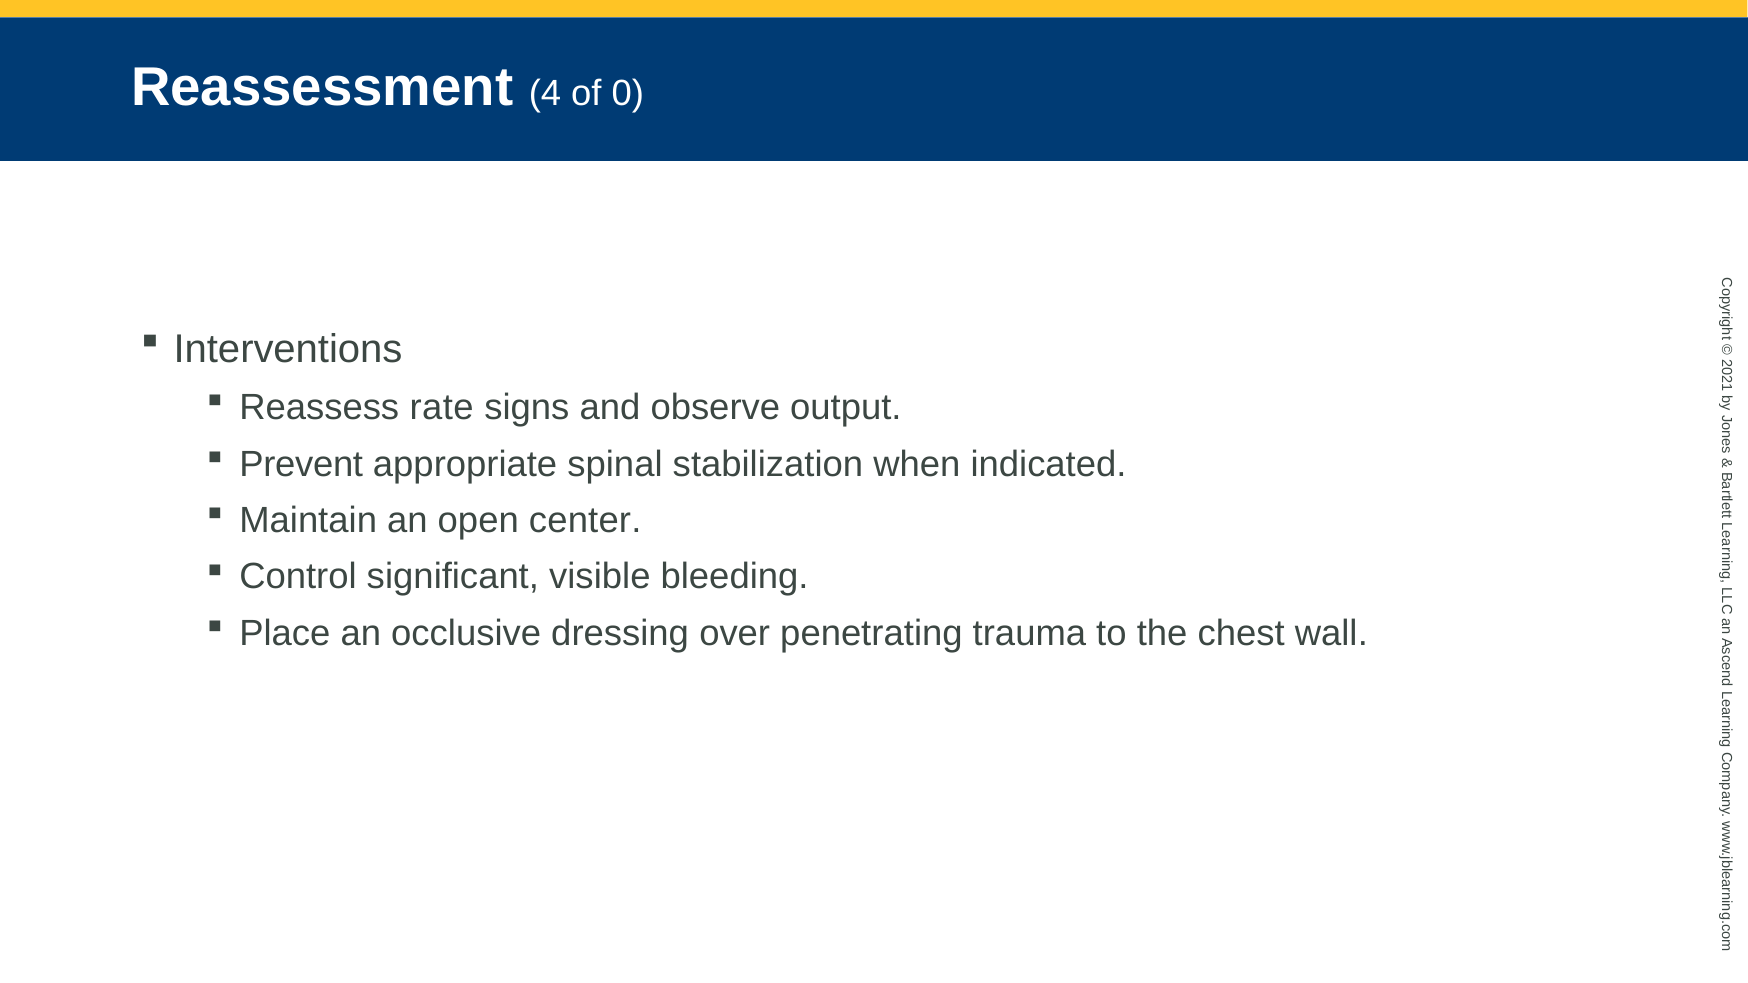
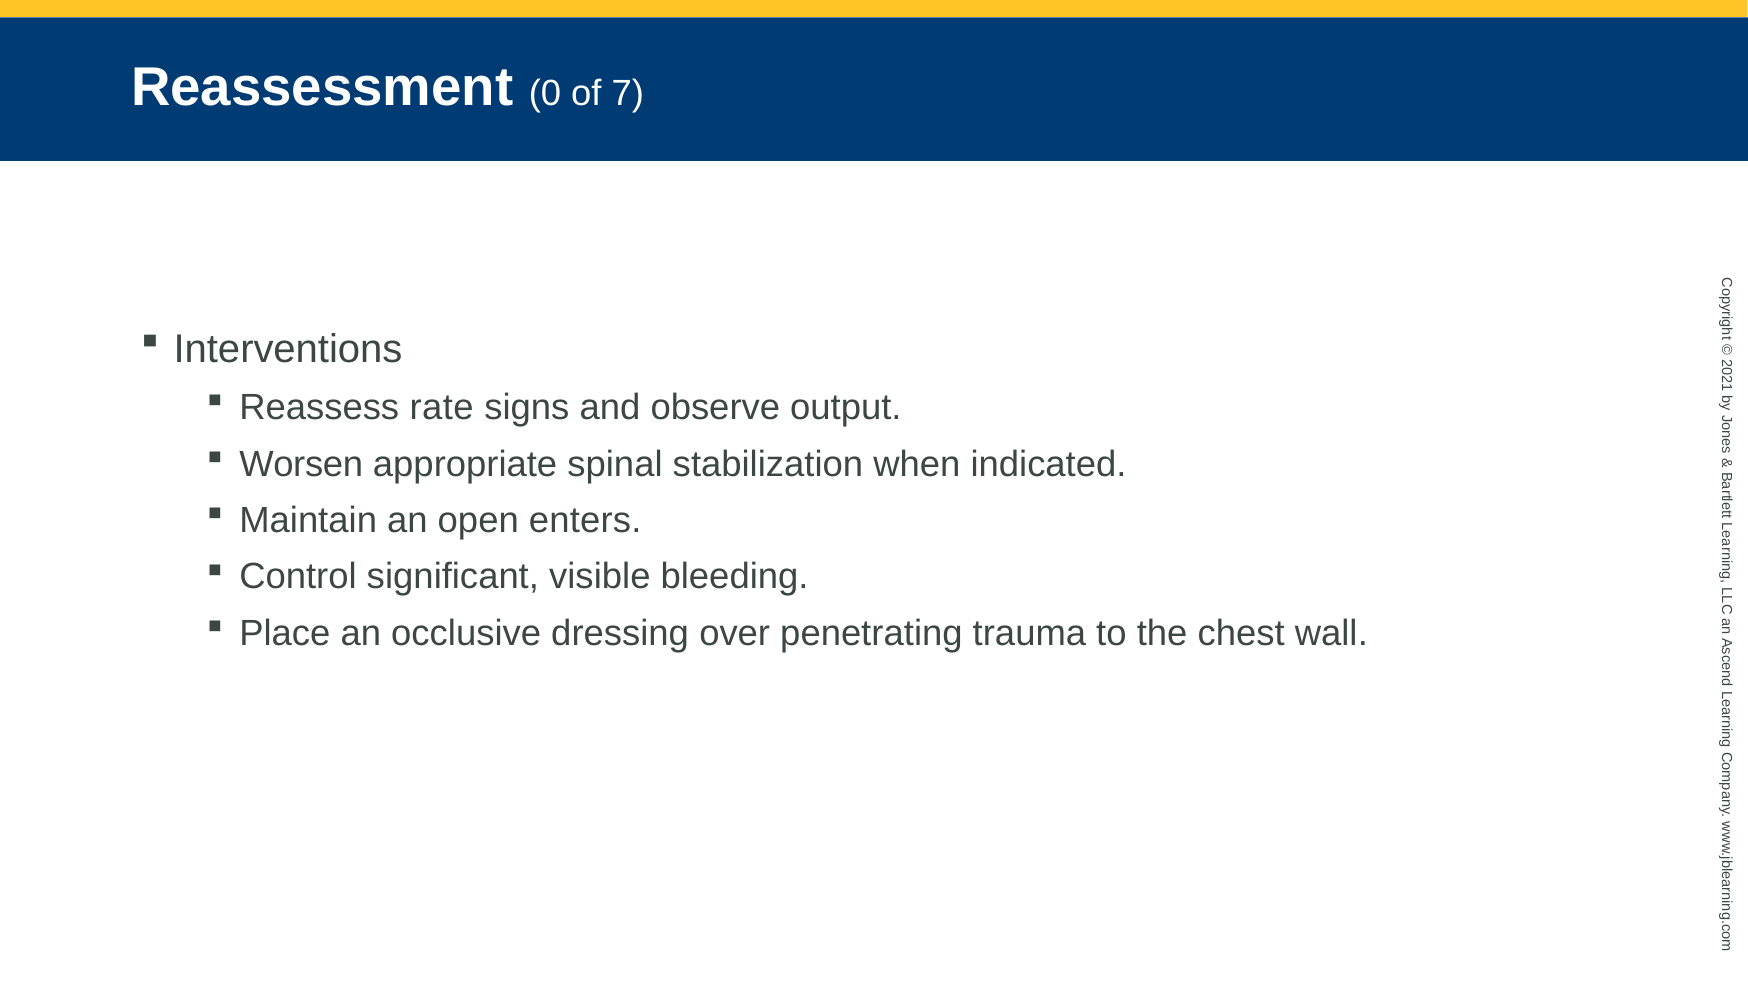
Reassessment 4: 4 -> 0
of 0: 0 -> 7
Prevent: Prevent -> Worsen
center: center -> enters
